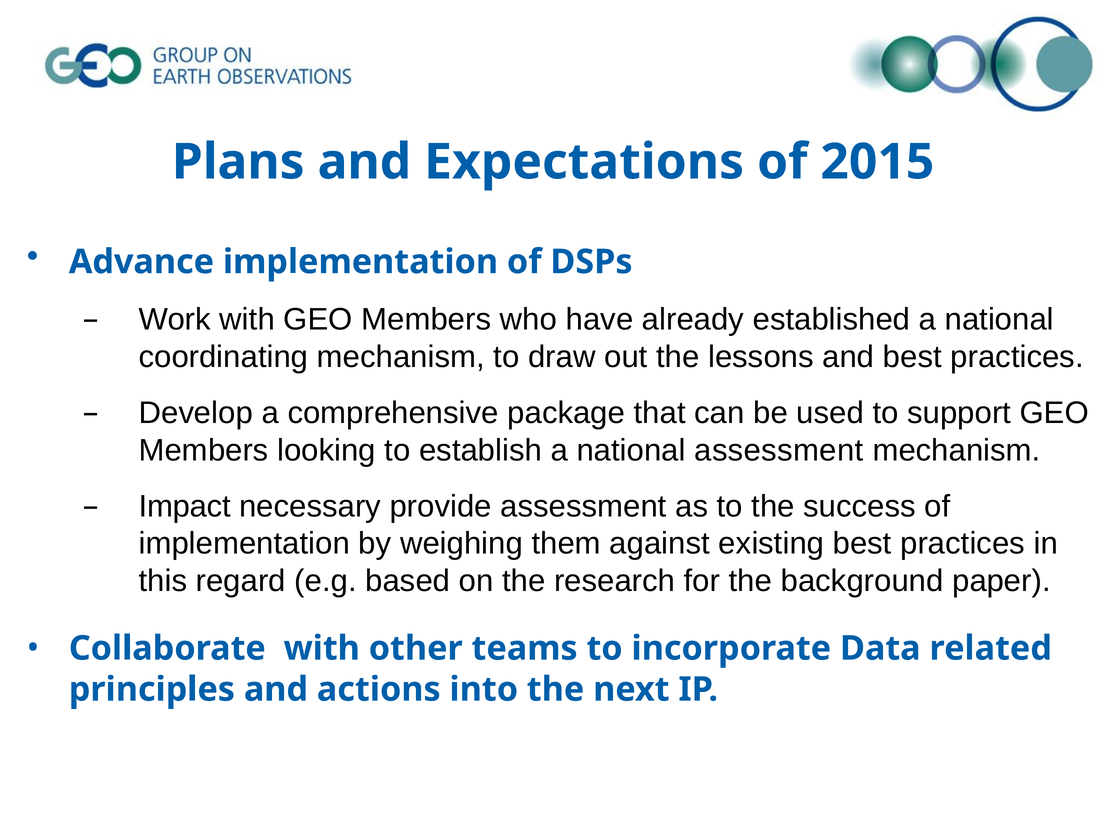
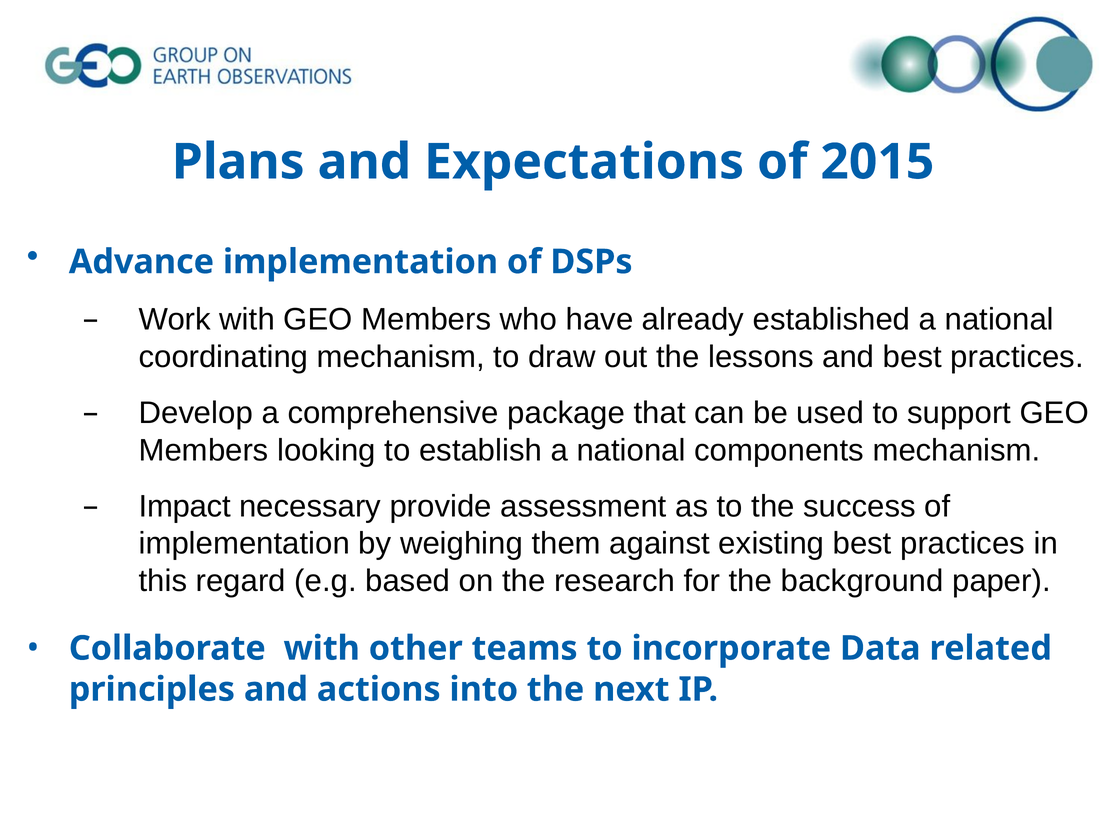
national assessment: assessment -> components
